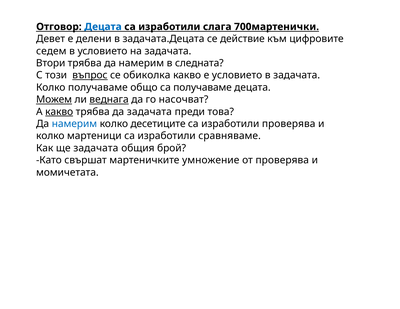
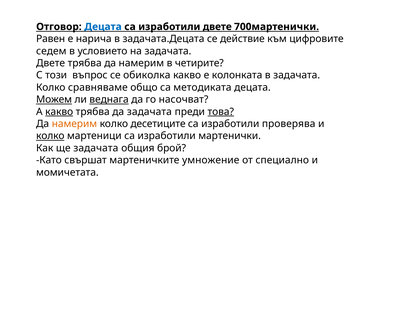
изработили слага: слага -> двете
Девет: Девет -> Равен
делени: делени -> нарича
Втори at (51, 63): Втори -> Двете
следната: следната -> четирите
въпрос underline: present -> none
е условието: условието -> колонката
Колко получаваме: получаваме -> сравняваме
са получаваме: получаваме -> методиката
това underline: none -> present
намерим at (74, 124) colour: blue -> orange
колко at (50, 136) underline: none -> present
сравняваме: сравняваме -> мартенички
от проверява: проверява -> специално
